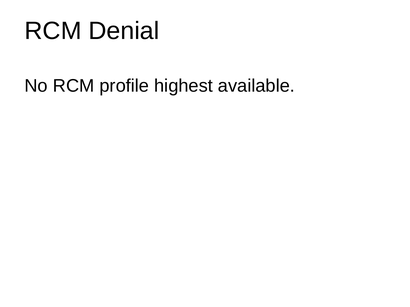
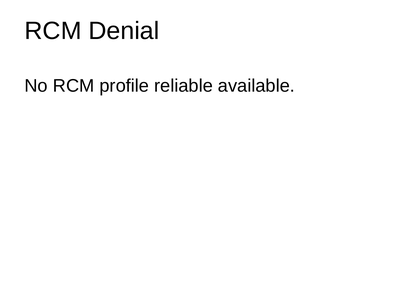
highest: highest -> reliable
